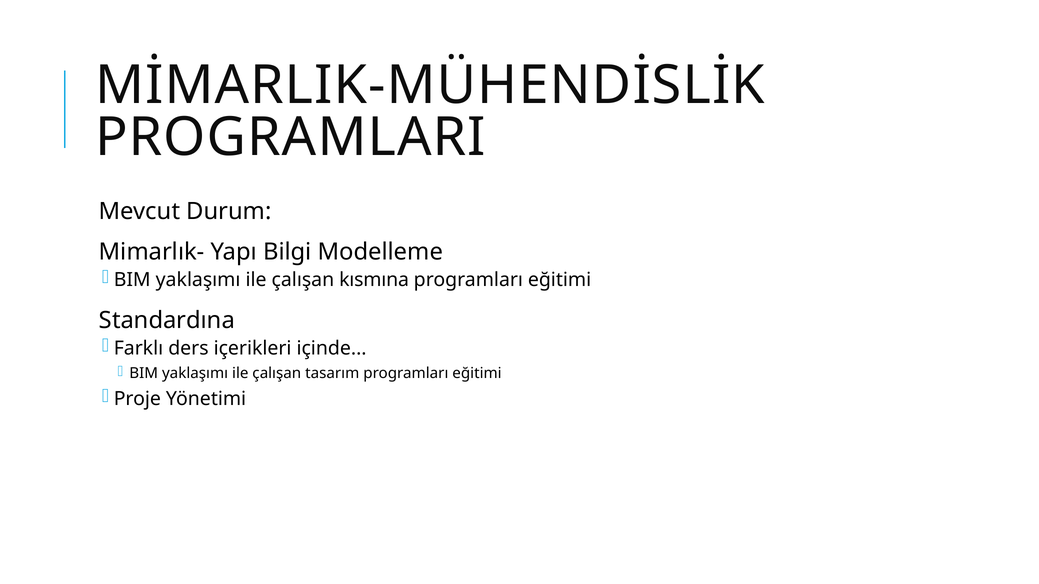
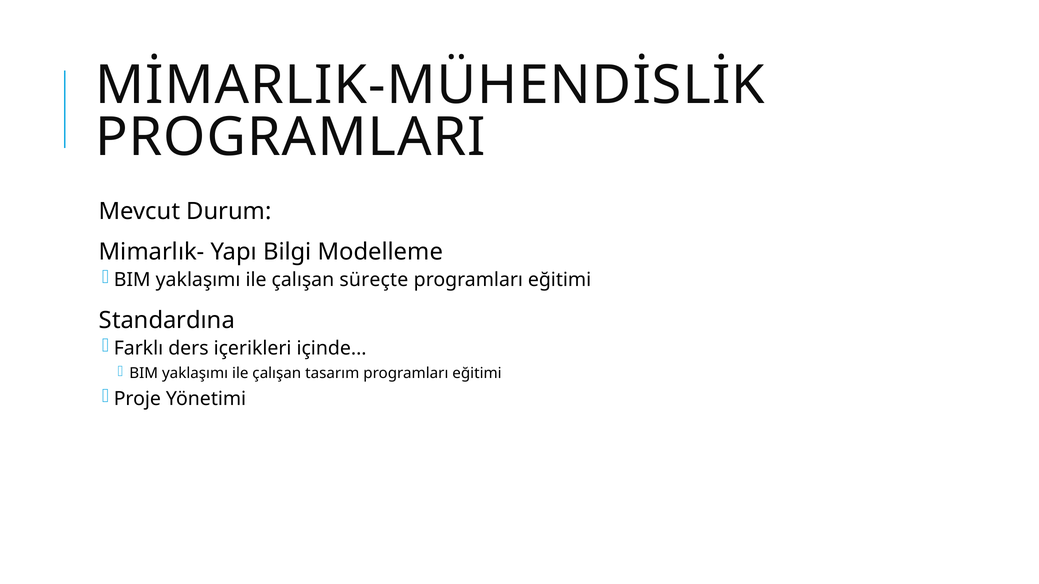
kısmına: kısmına -> süreçte
